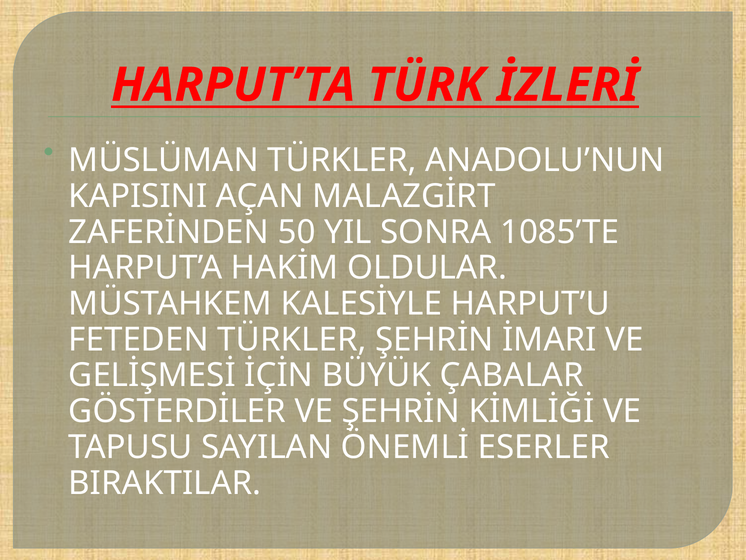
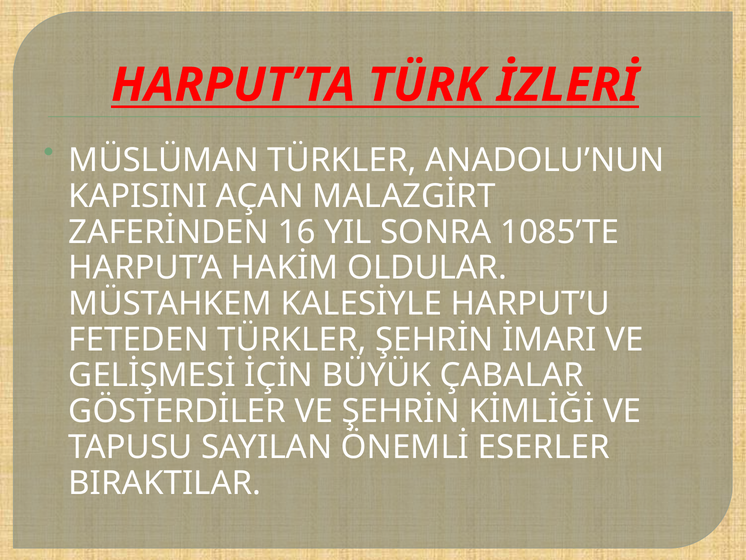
50: 50 -> 16
